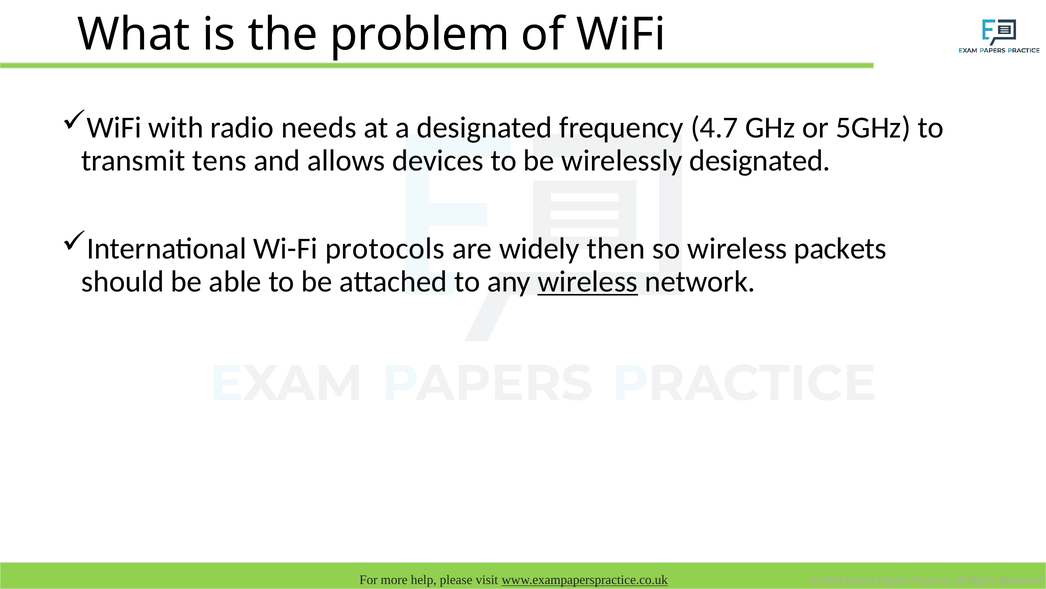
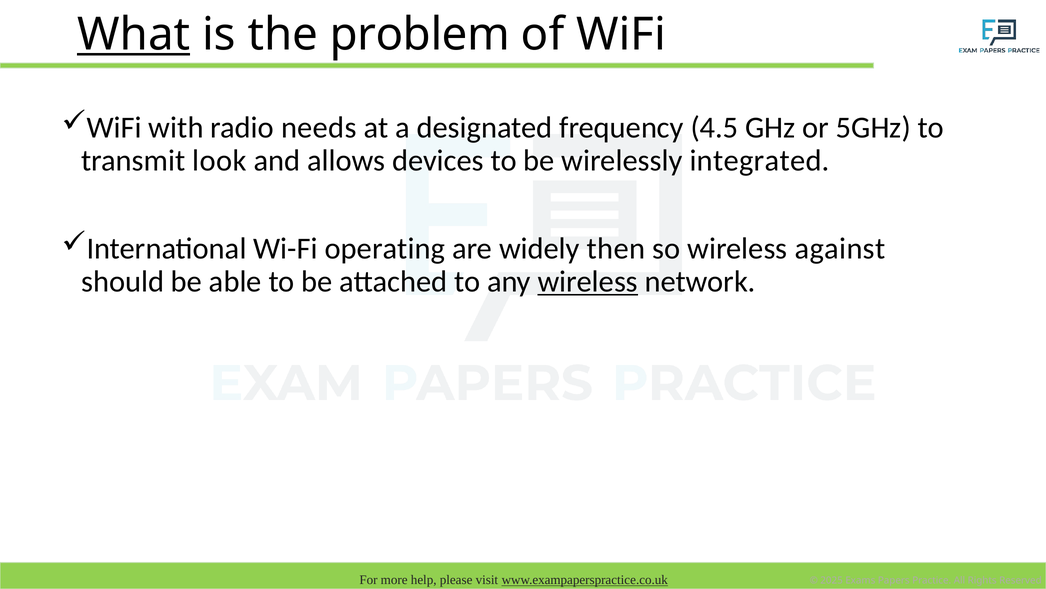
What underline: none -> present
4.7: 4.7 -> 4.5
tens: tens -> look
wirelessly designated: designated -> integrated
protocols: protocols -> operating
packets: packets -> against
